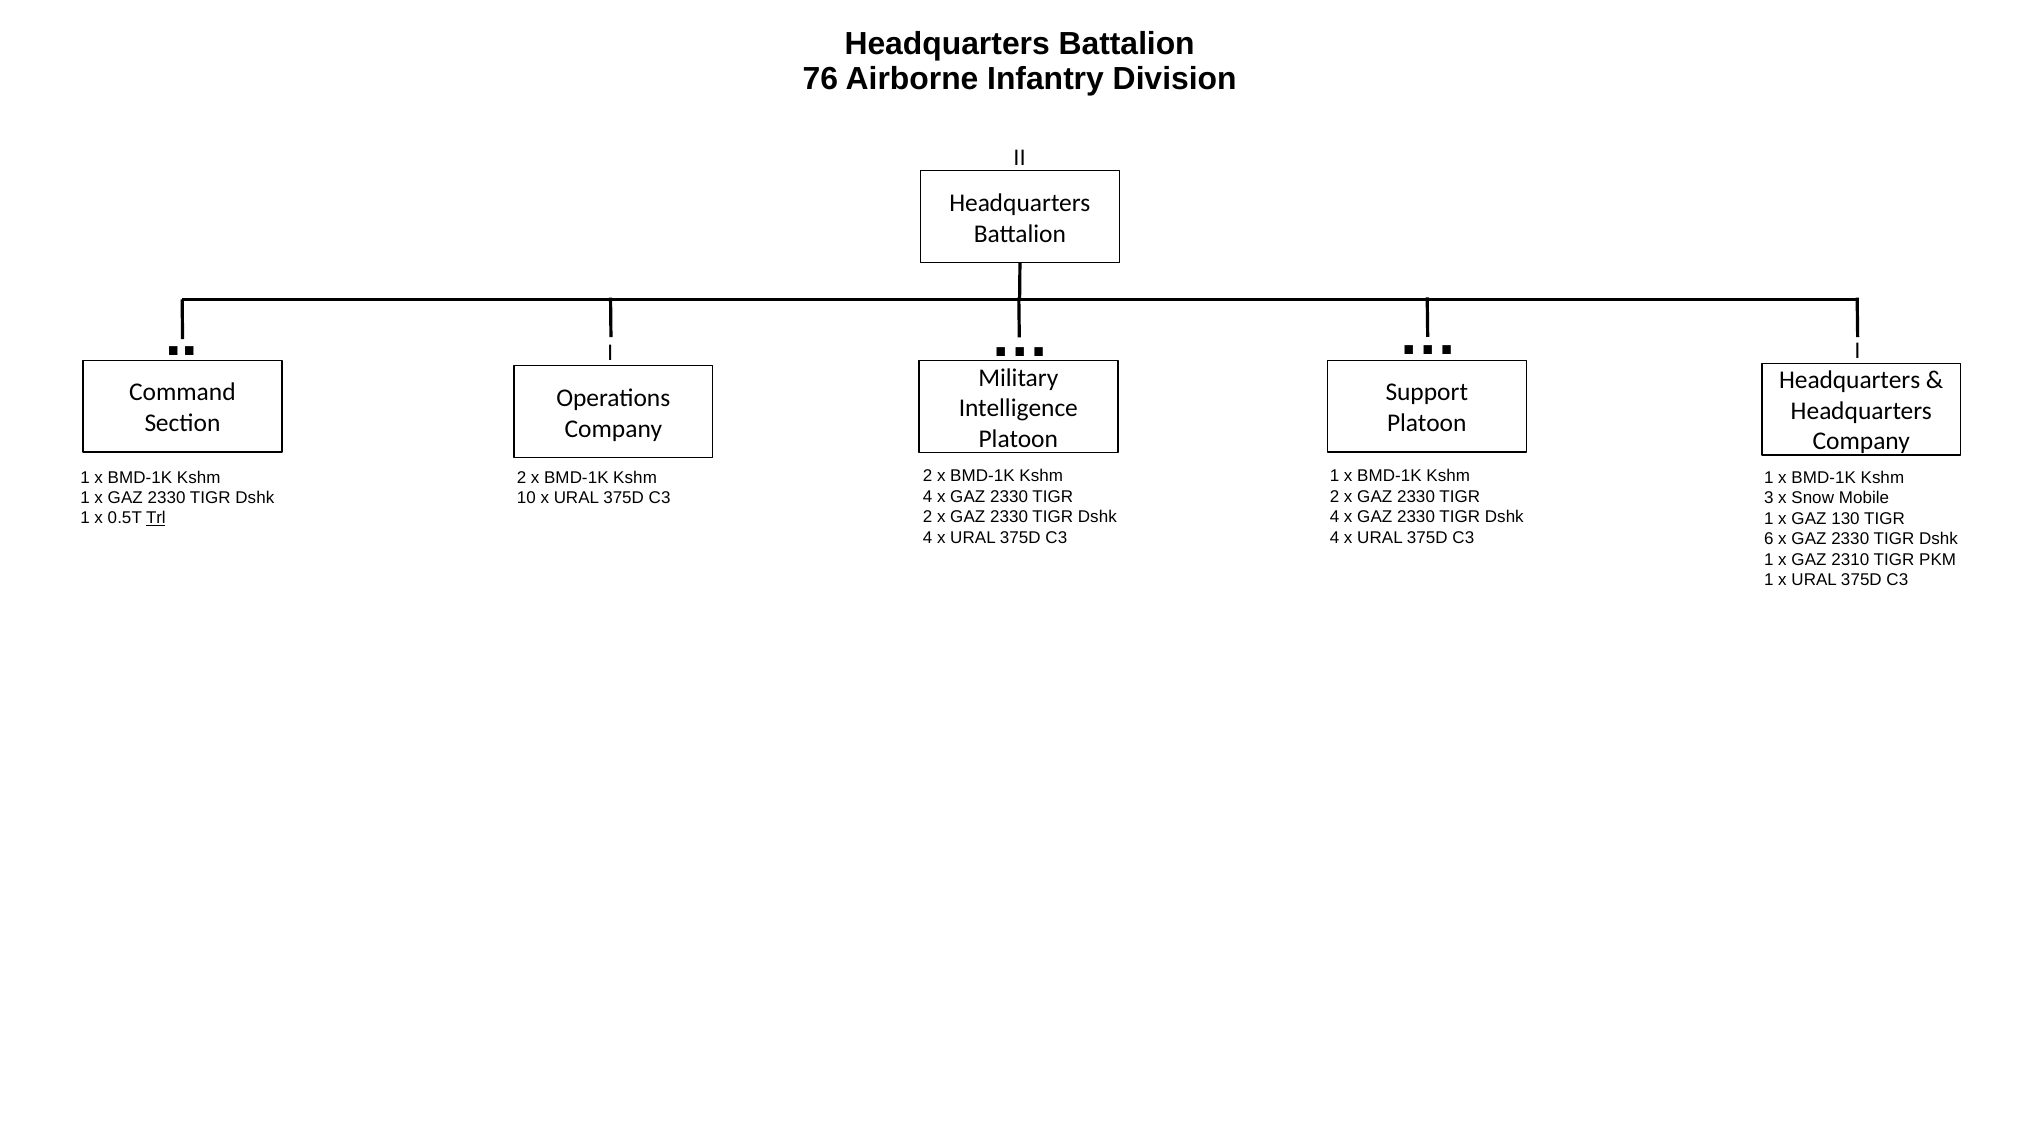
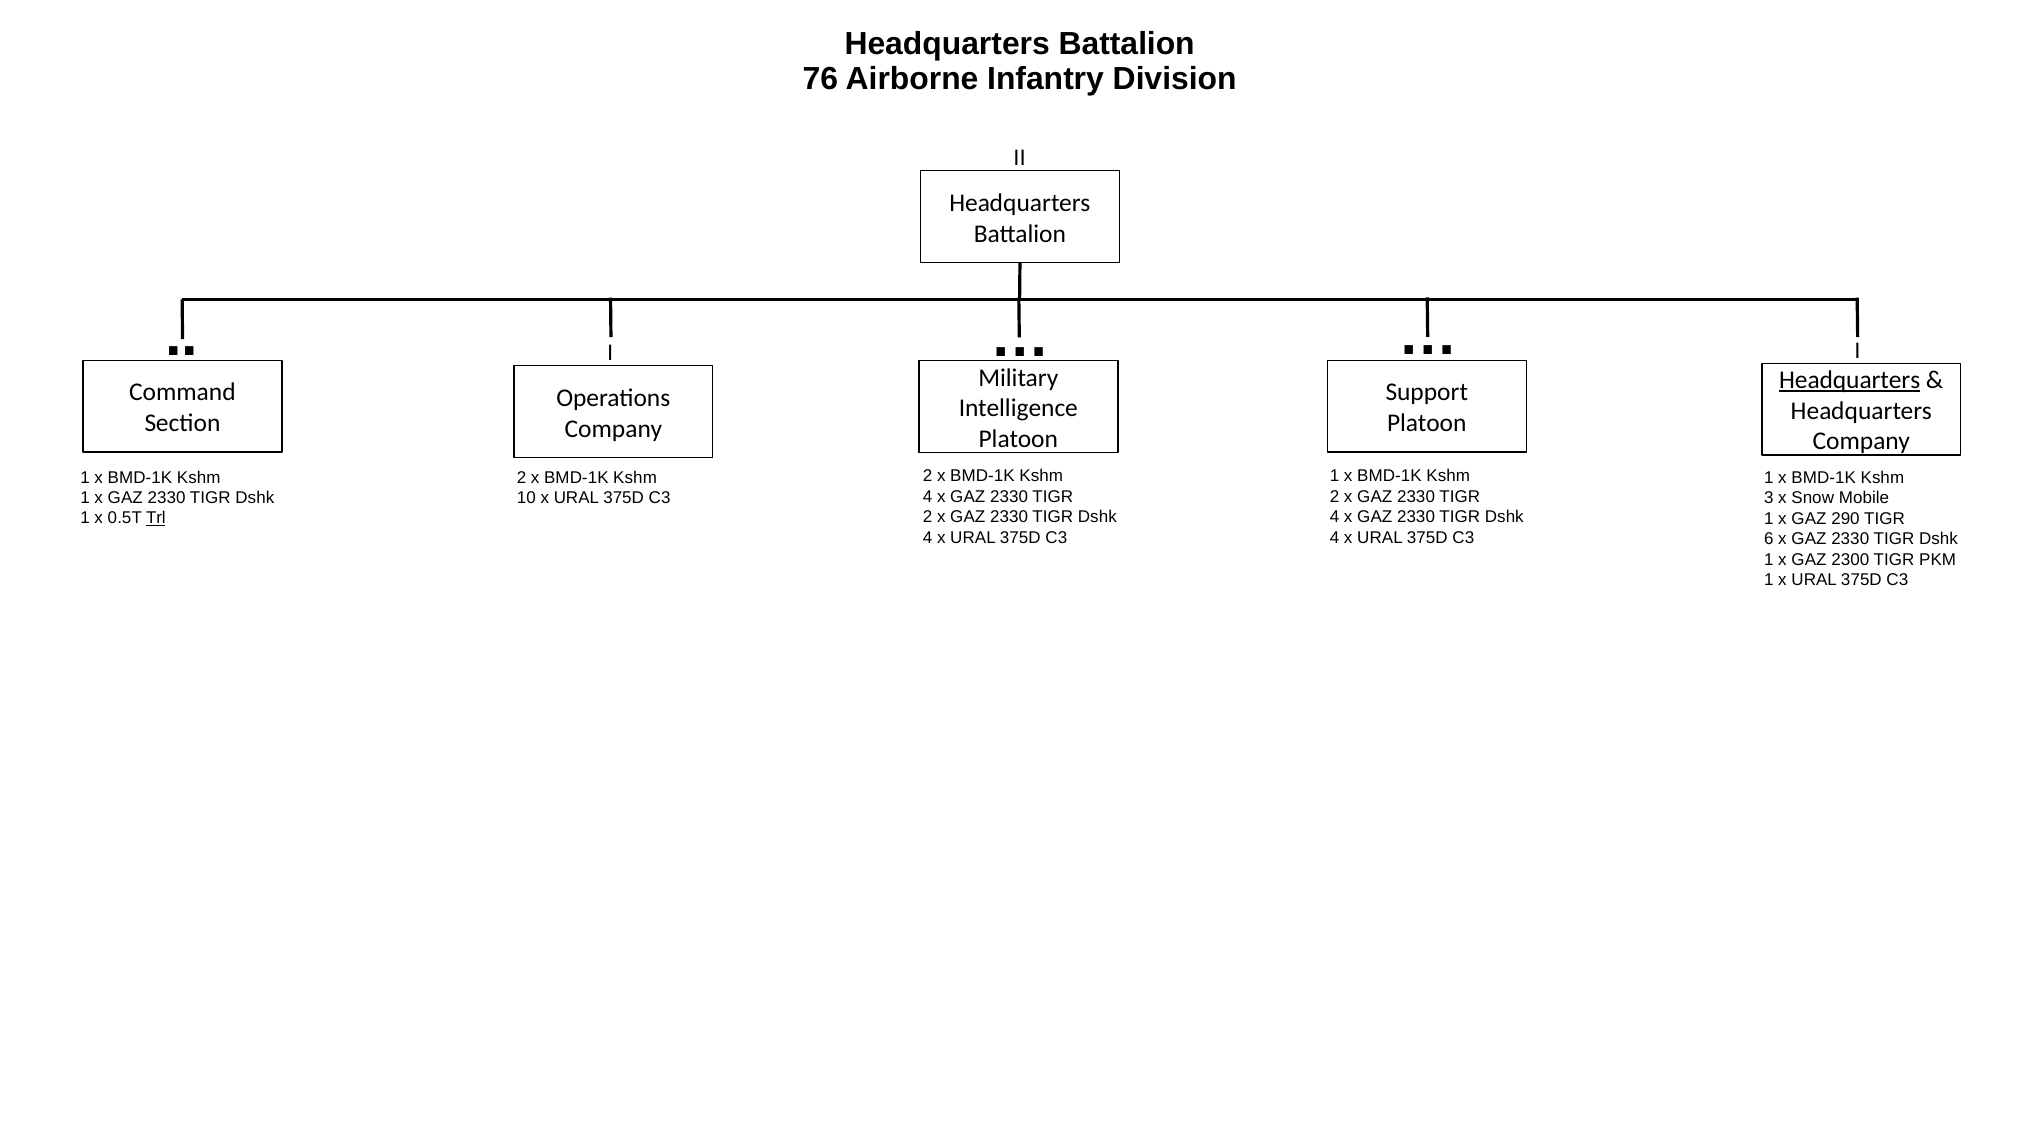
Headquarters at (1850, 380) underline: none -> present
130: 130 -> 290
2310: 2310 -> 2300
